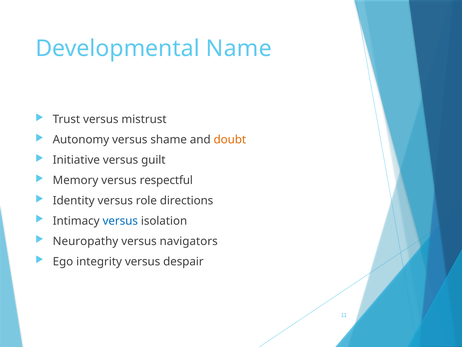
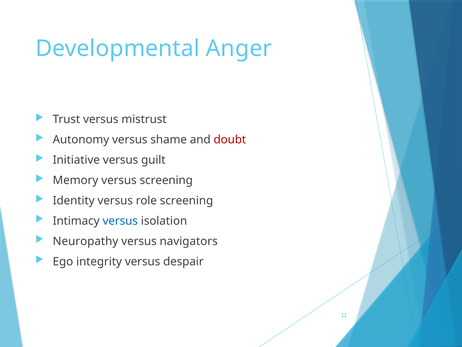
Name: Name -> Anger
doubt colour: orange -> red
versus respectful: respectful -> screening
role directions: directions -> screening
